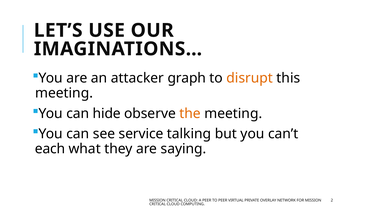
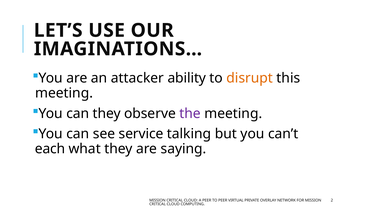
graph: graph -> ability
can hide: hide -> they
the colour: orange -> purple
